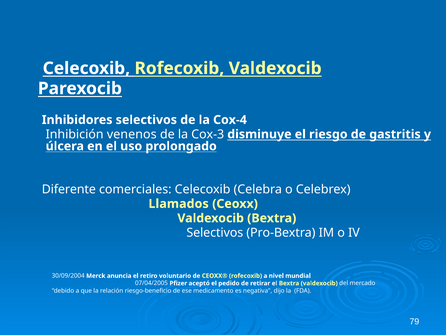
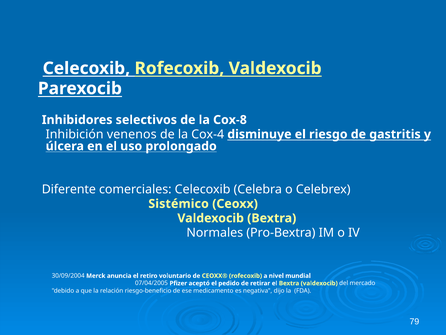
Cox-4: Cox-4 -> Cox-8
Cox-3: Cox-3 -> Cox-4
Llamados: Llamados -> Sistémico
Selectivos at (215, 232): Selectivos -> Normales
